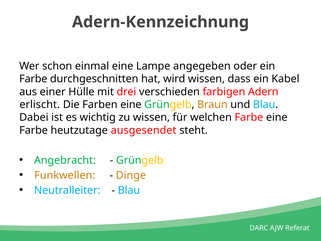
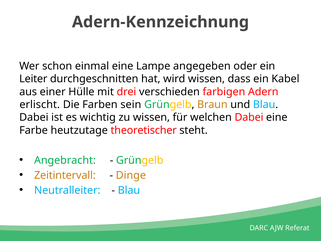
Farbe at (33, 79): Farbe -> Leiter
Farben eine: eine -> sein
welchen Farbe: Farbe -> Dabei
ausgesendet: ausgesendet -> theoretischer
Funkwellen: Funkwellen -> Zeitintervall
